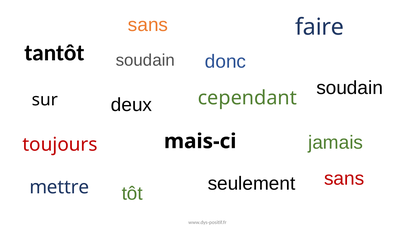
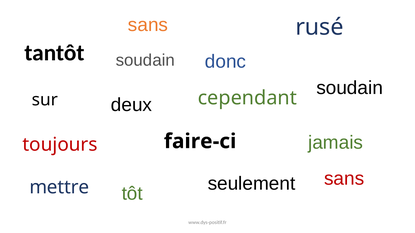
faire: faire -> rusé
mais-ci: mais-ci -> faire-ci
